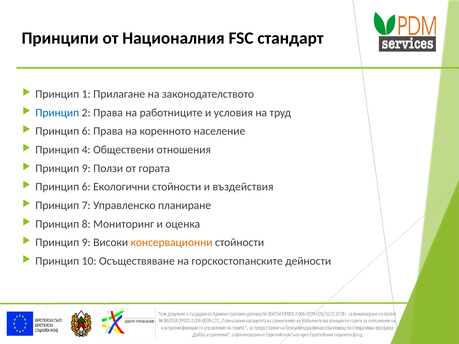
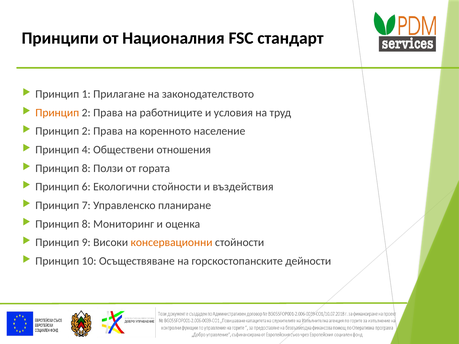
Принцип at (57, 113) colour: blue -> orange
6 at (86, 131): 6 -> 2
9 at (86, 168): 9 -> 8
